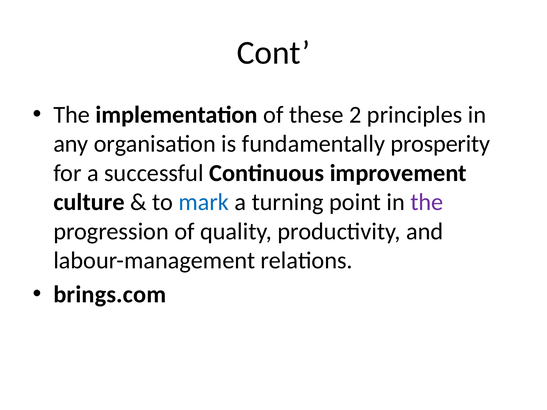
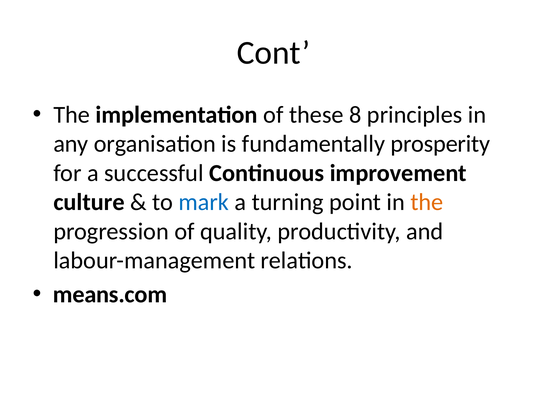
2: 2 -> 8
the at (427, 202) colour: purple -> orange
brings.com: brings.com -> means.com
